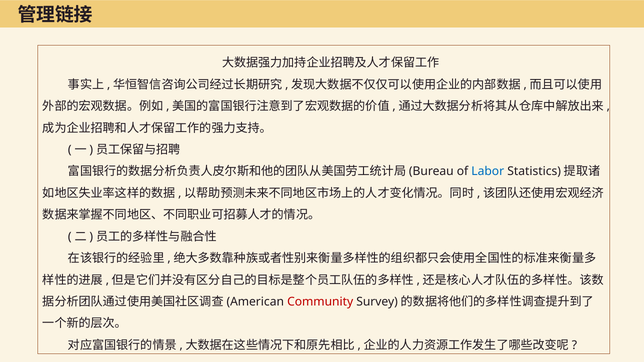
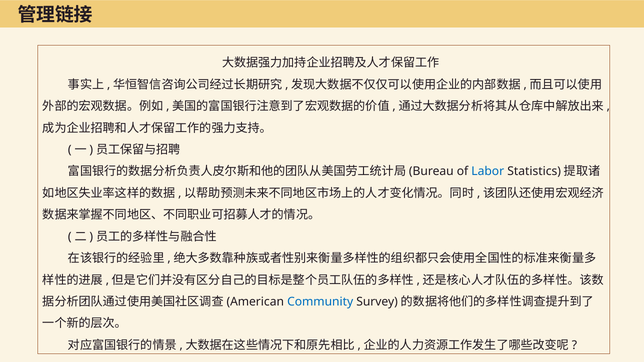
Community colour: red -> blue
